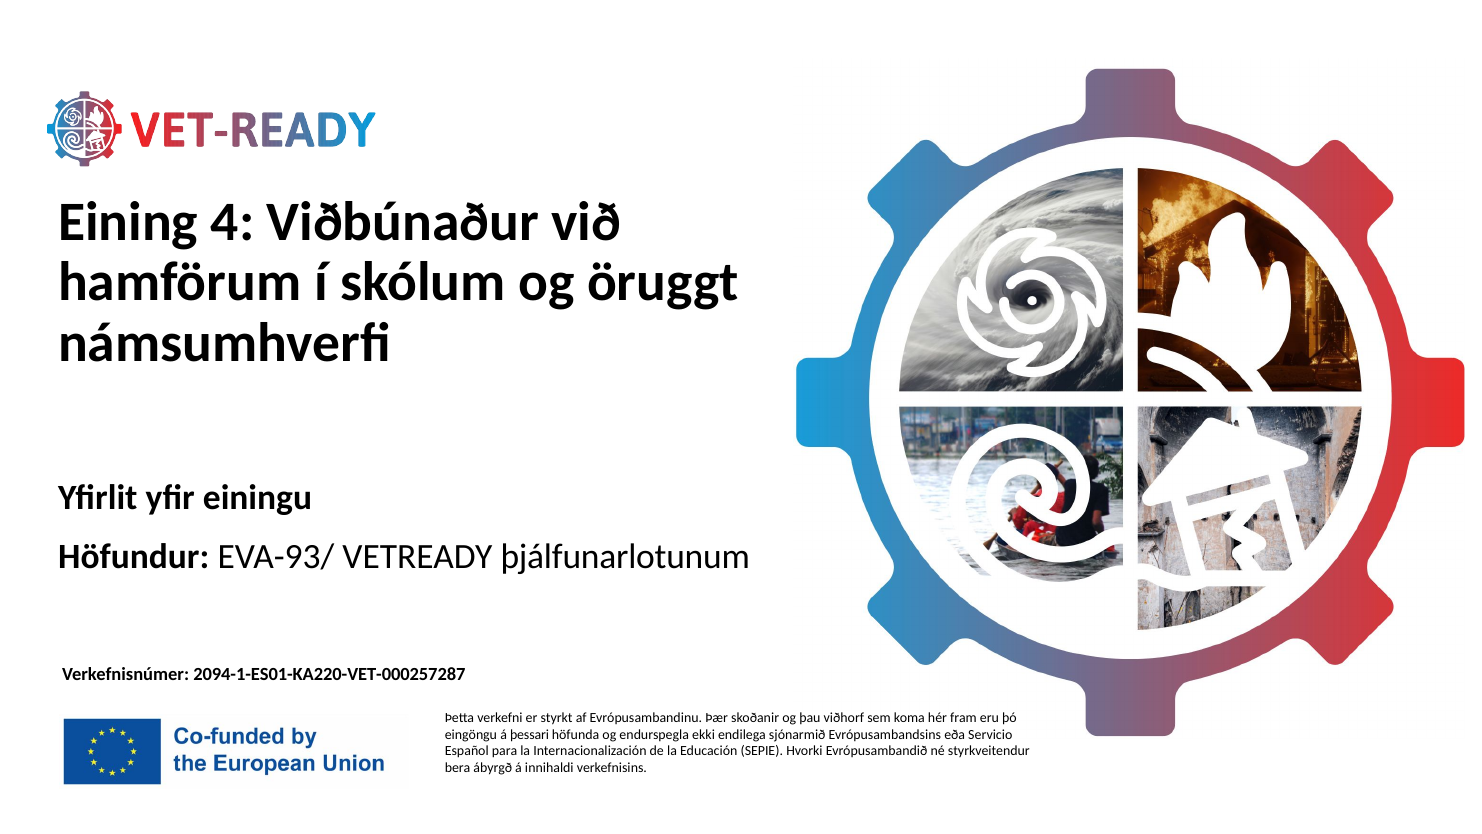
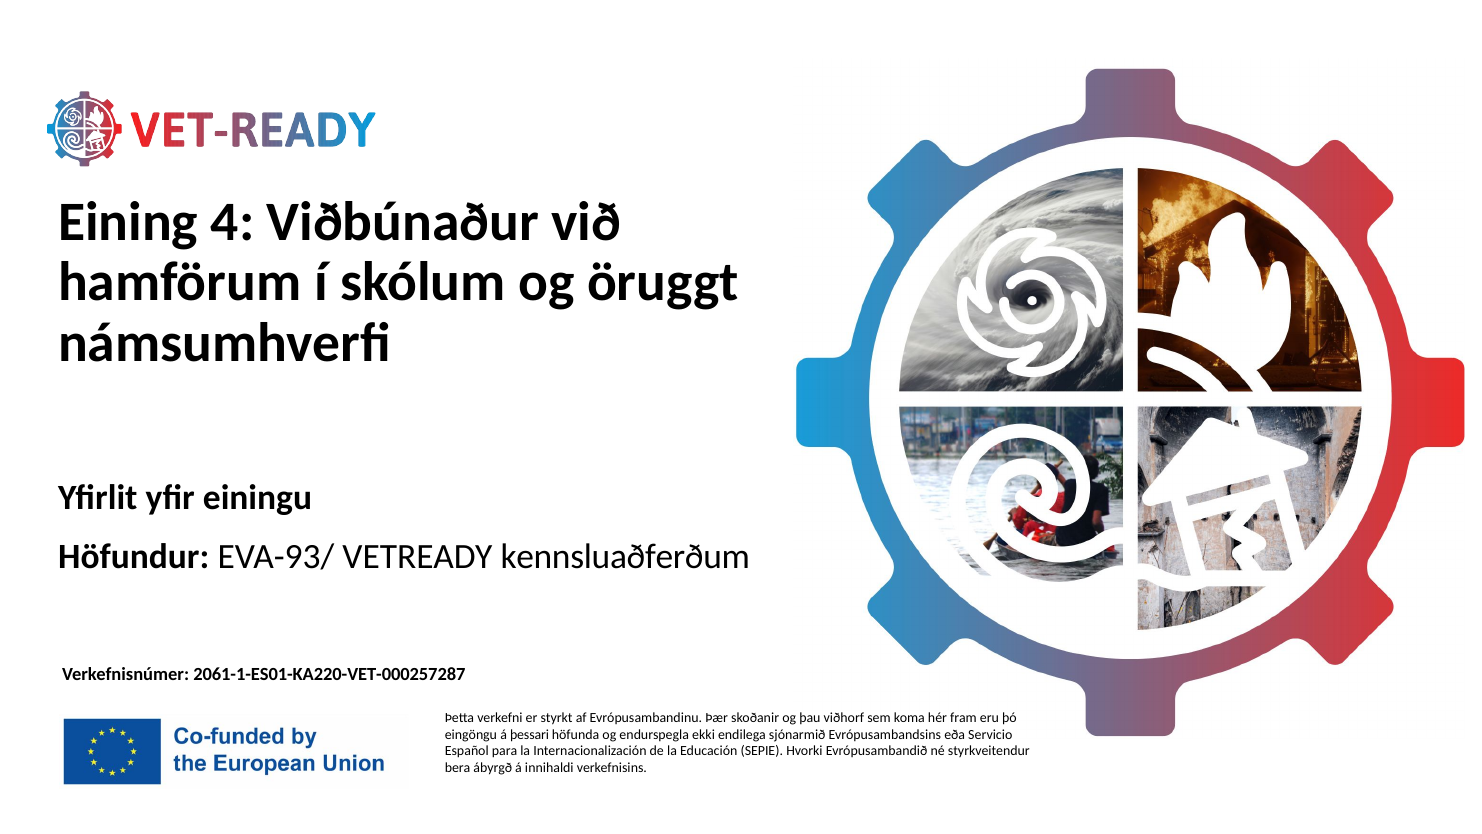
þjálfunarlotunum: þjálfunarlotunum -> kennsluaðferðum
2094-1-ES01-KA220-VET-000257287: 2094-1-ES01-KA220-VET-000257287 -> 2061-1-ES01-KA220-VET-000257287
